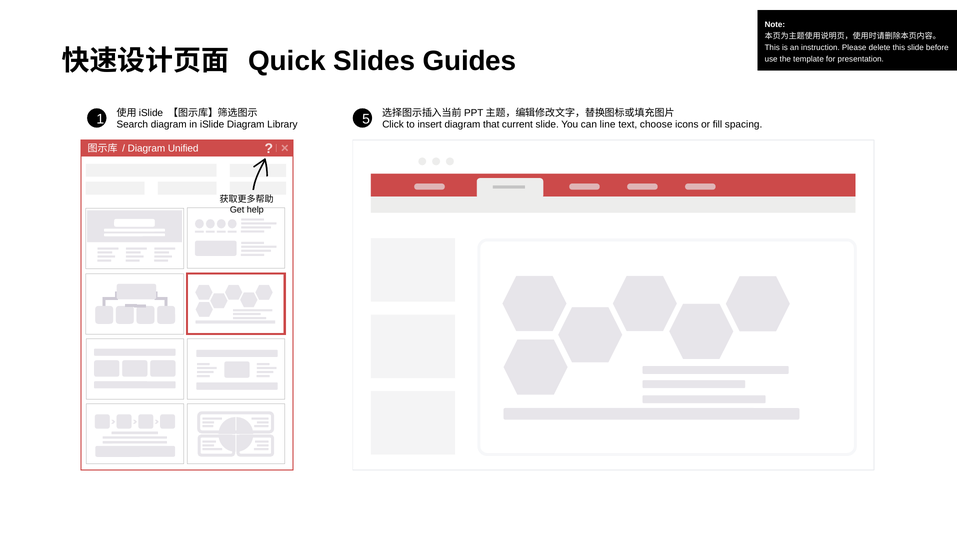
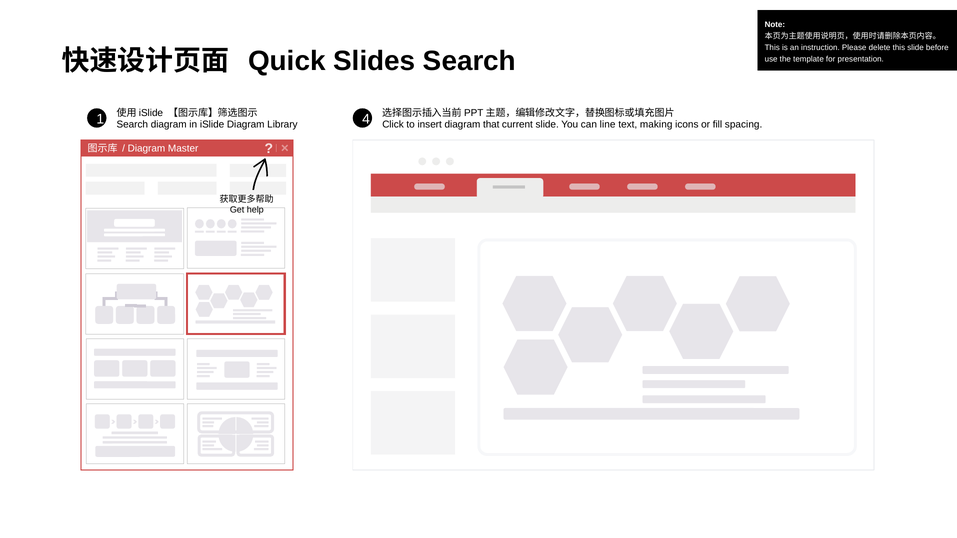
Slides Guides: Guides -> Search
5: 5 -> 4
choose: choose -> making
Unified: Unified -> Master
